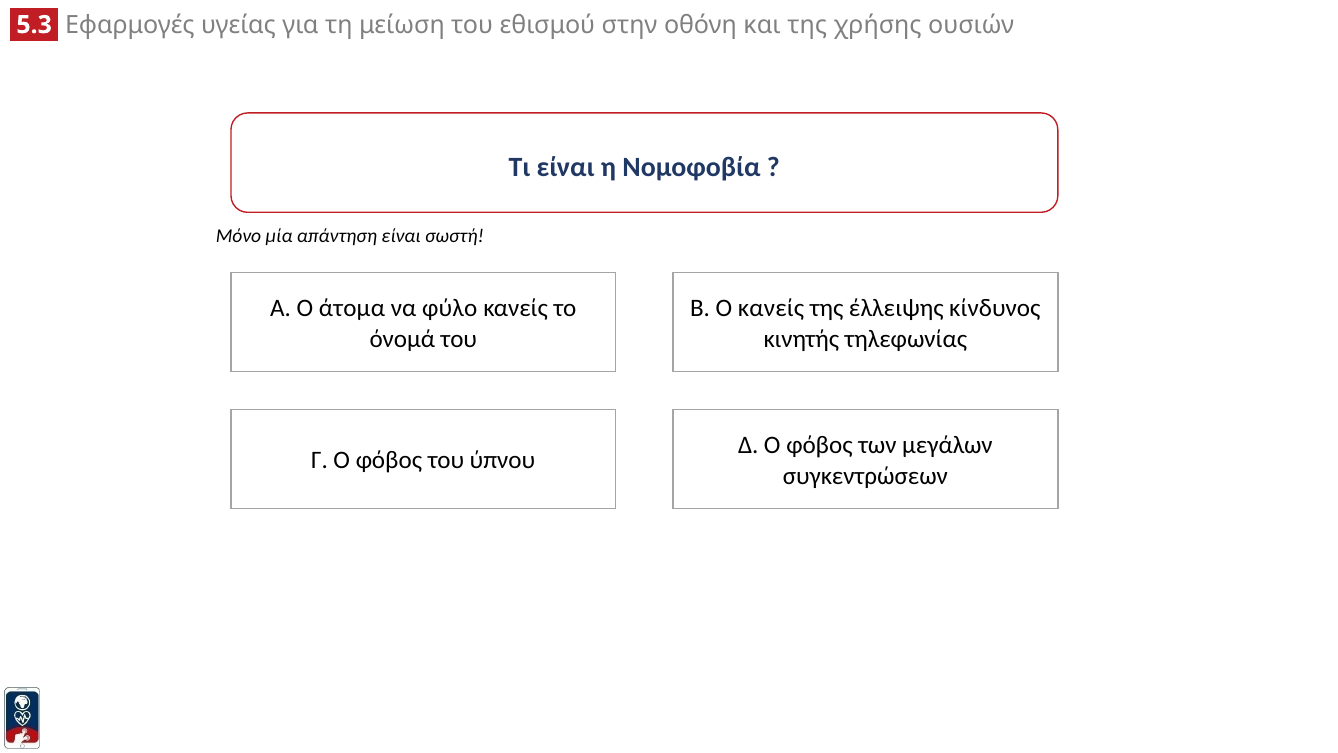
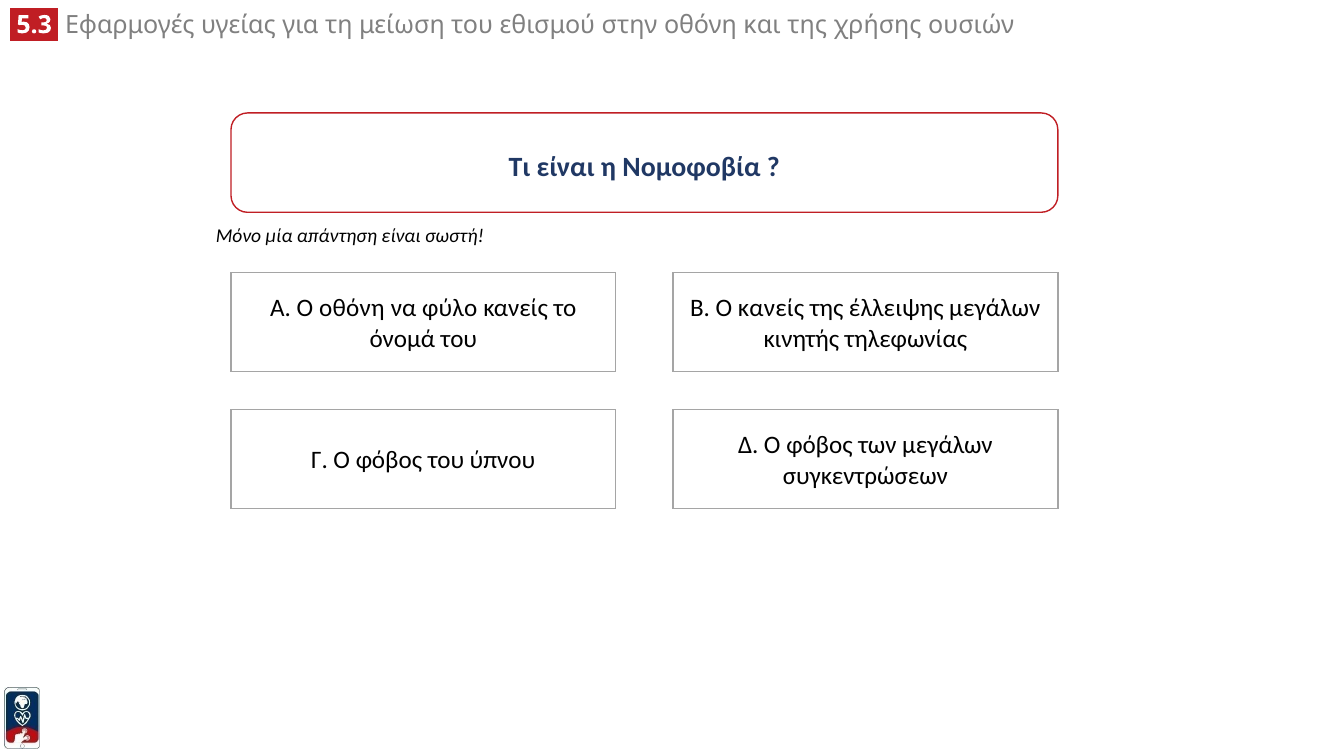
Ο άτομα: άτομα -> οθόνη
έλλειψης κίνδυνος: κίνδυνος -> μεγάλων
